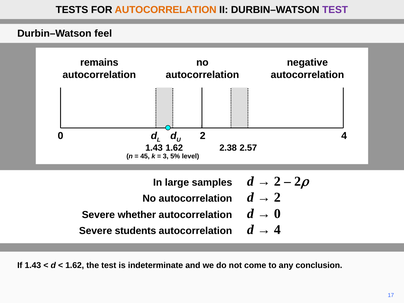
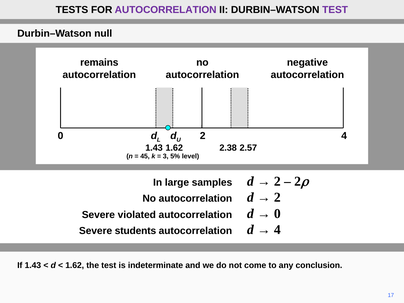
AUTOCORRELATION at (166, 10) colour: orange -> purple
feel: feel -> null
whether: whether -> violated
